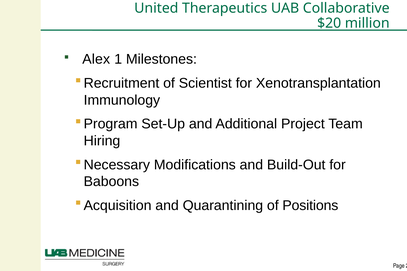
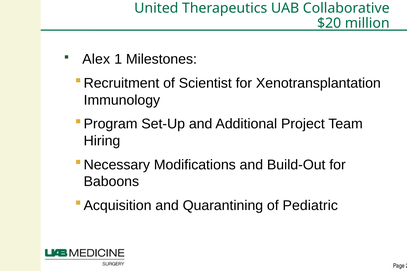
Positions: Positions -> Pediatric
